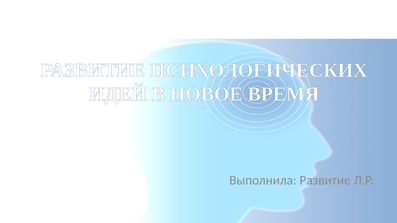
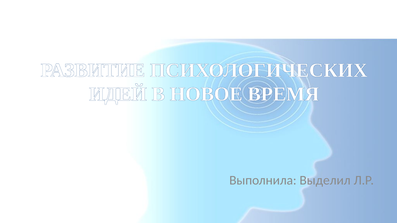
Выполнила Развитие: Развитие -> Выделил
